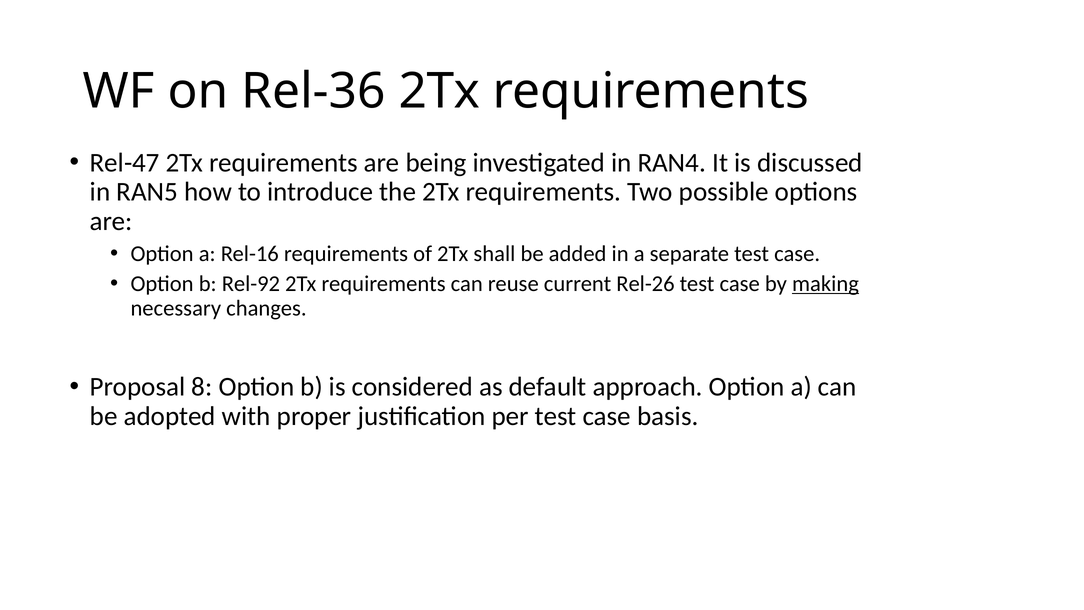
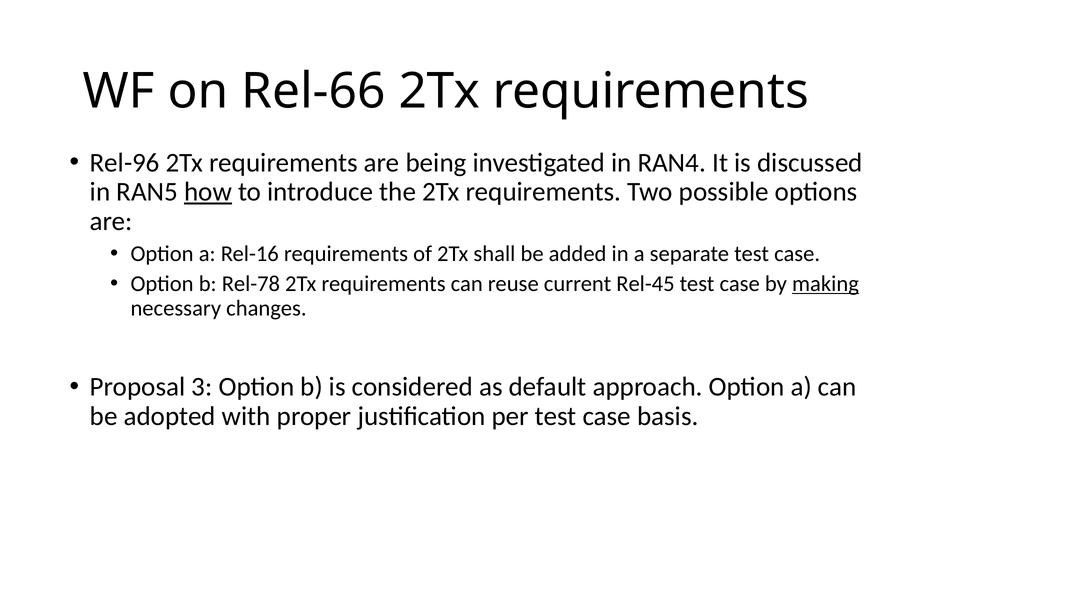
Rel-36: Rel-36 -> Rel-66
Rel-47: Rel-47 -> Rel-96
how underline: none -> present
Rel-92: Rel-92 -> Rel-78
Rel-26: Rel-26 -> Rel-45
8: 8 -> 3
